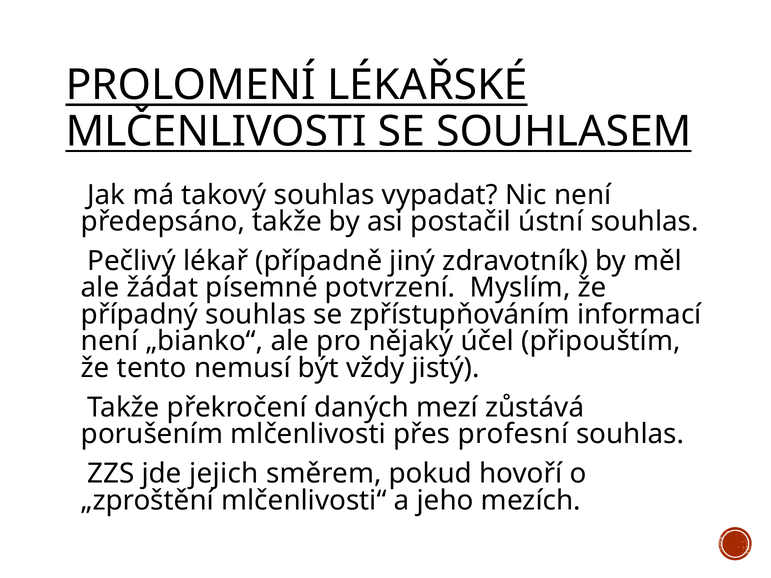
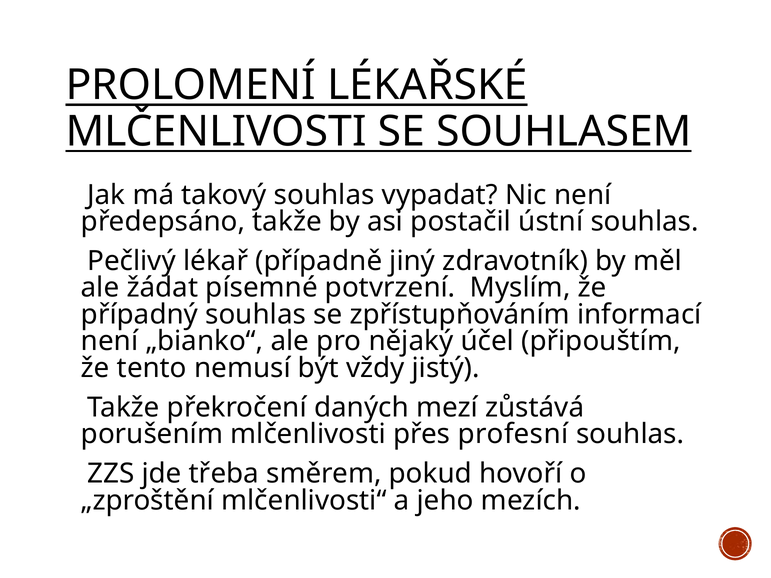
jejich: jejich -> třeba
